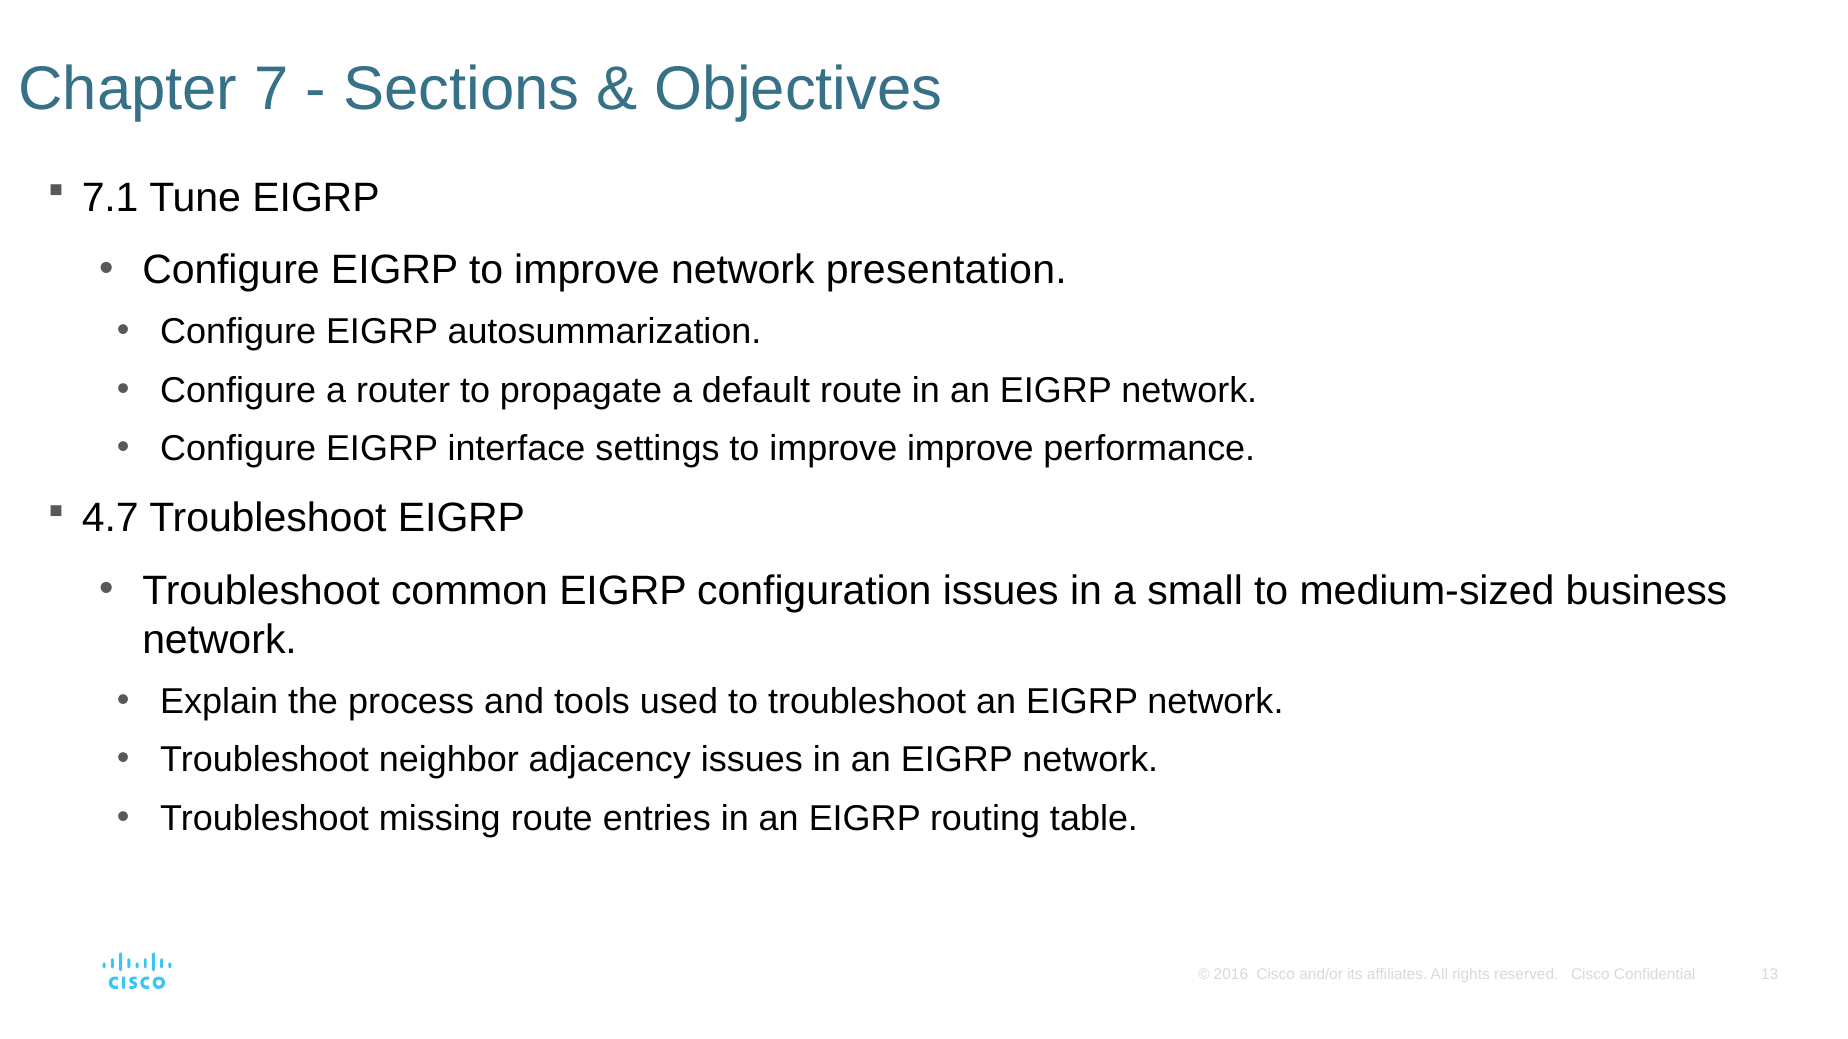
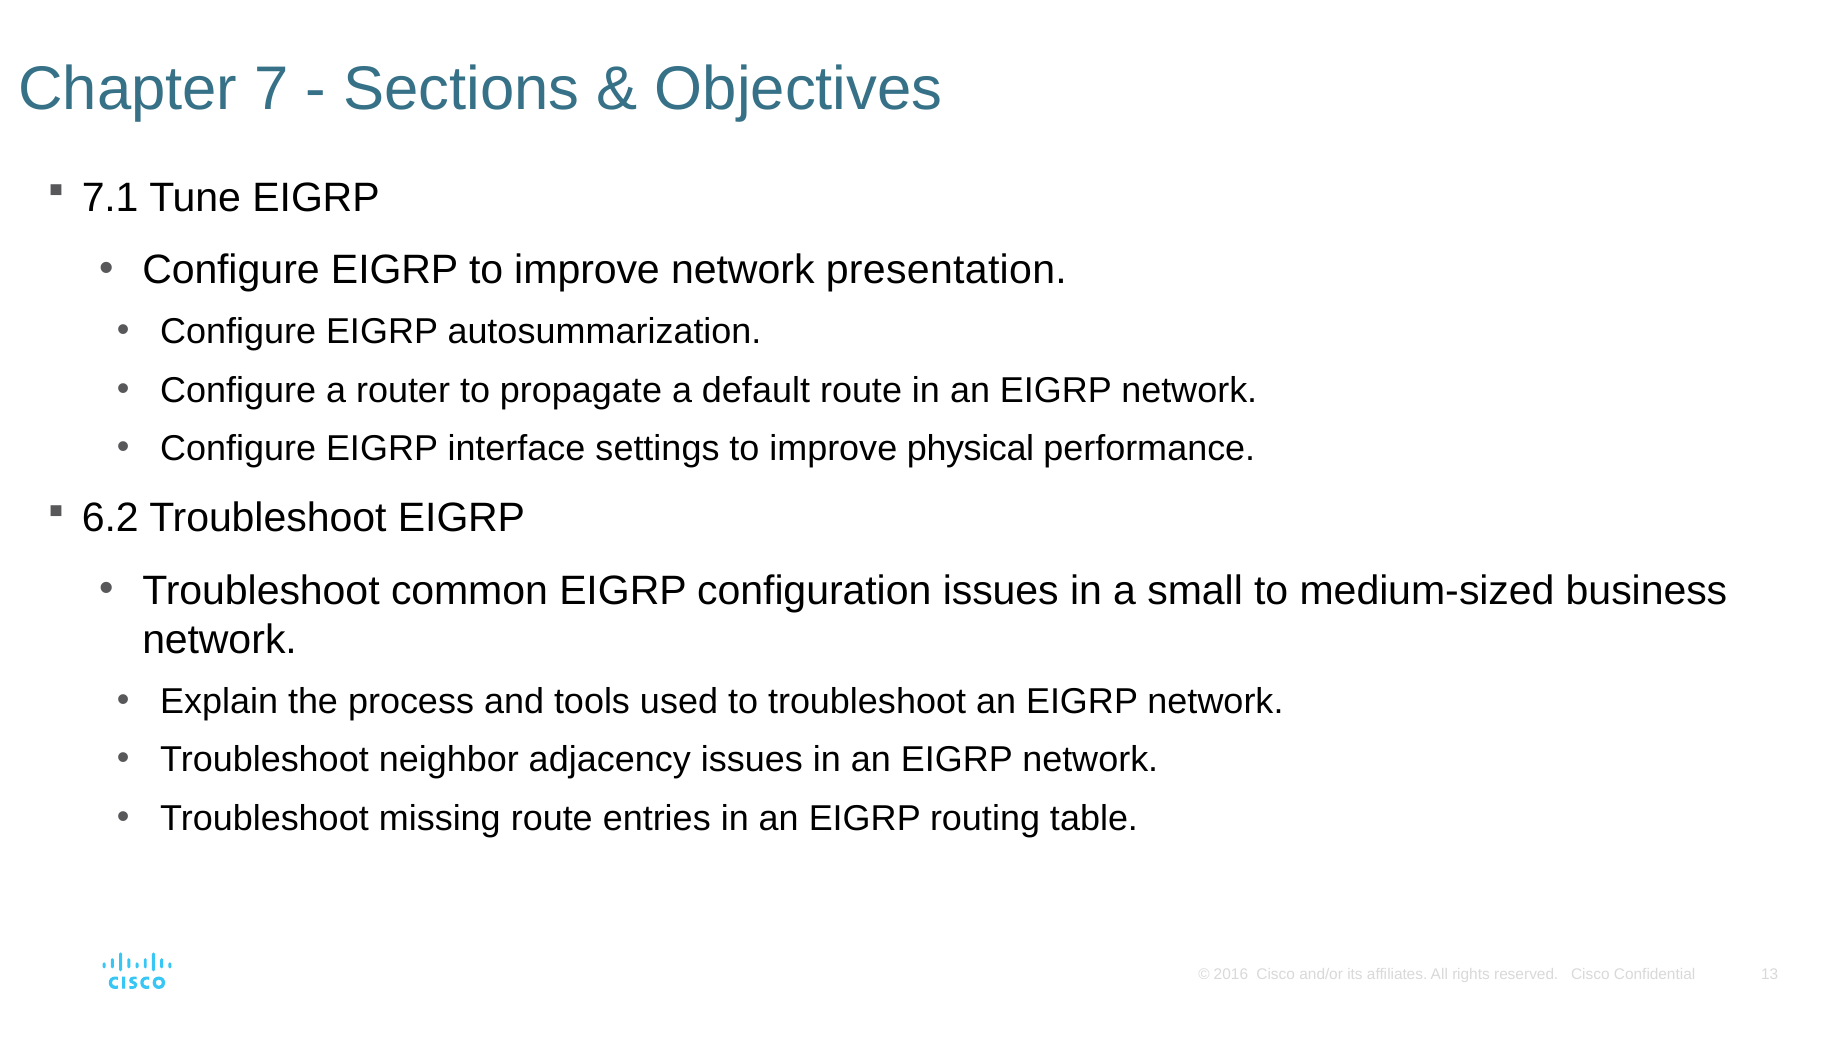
improve improve: improve -> physical
4.7: 4.7 -> 6.2
